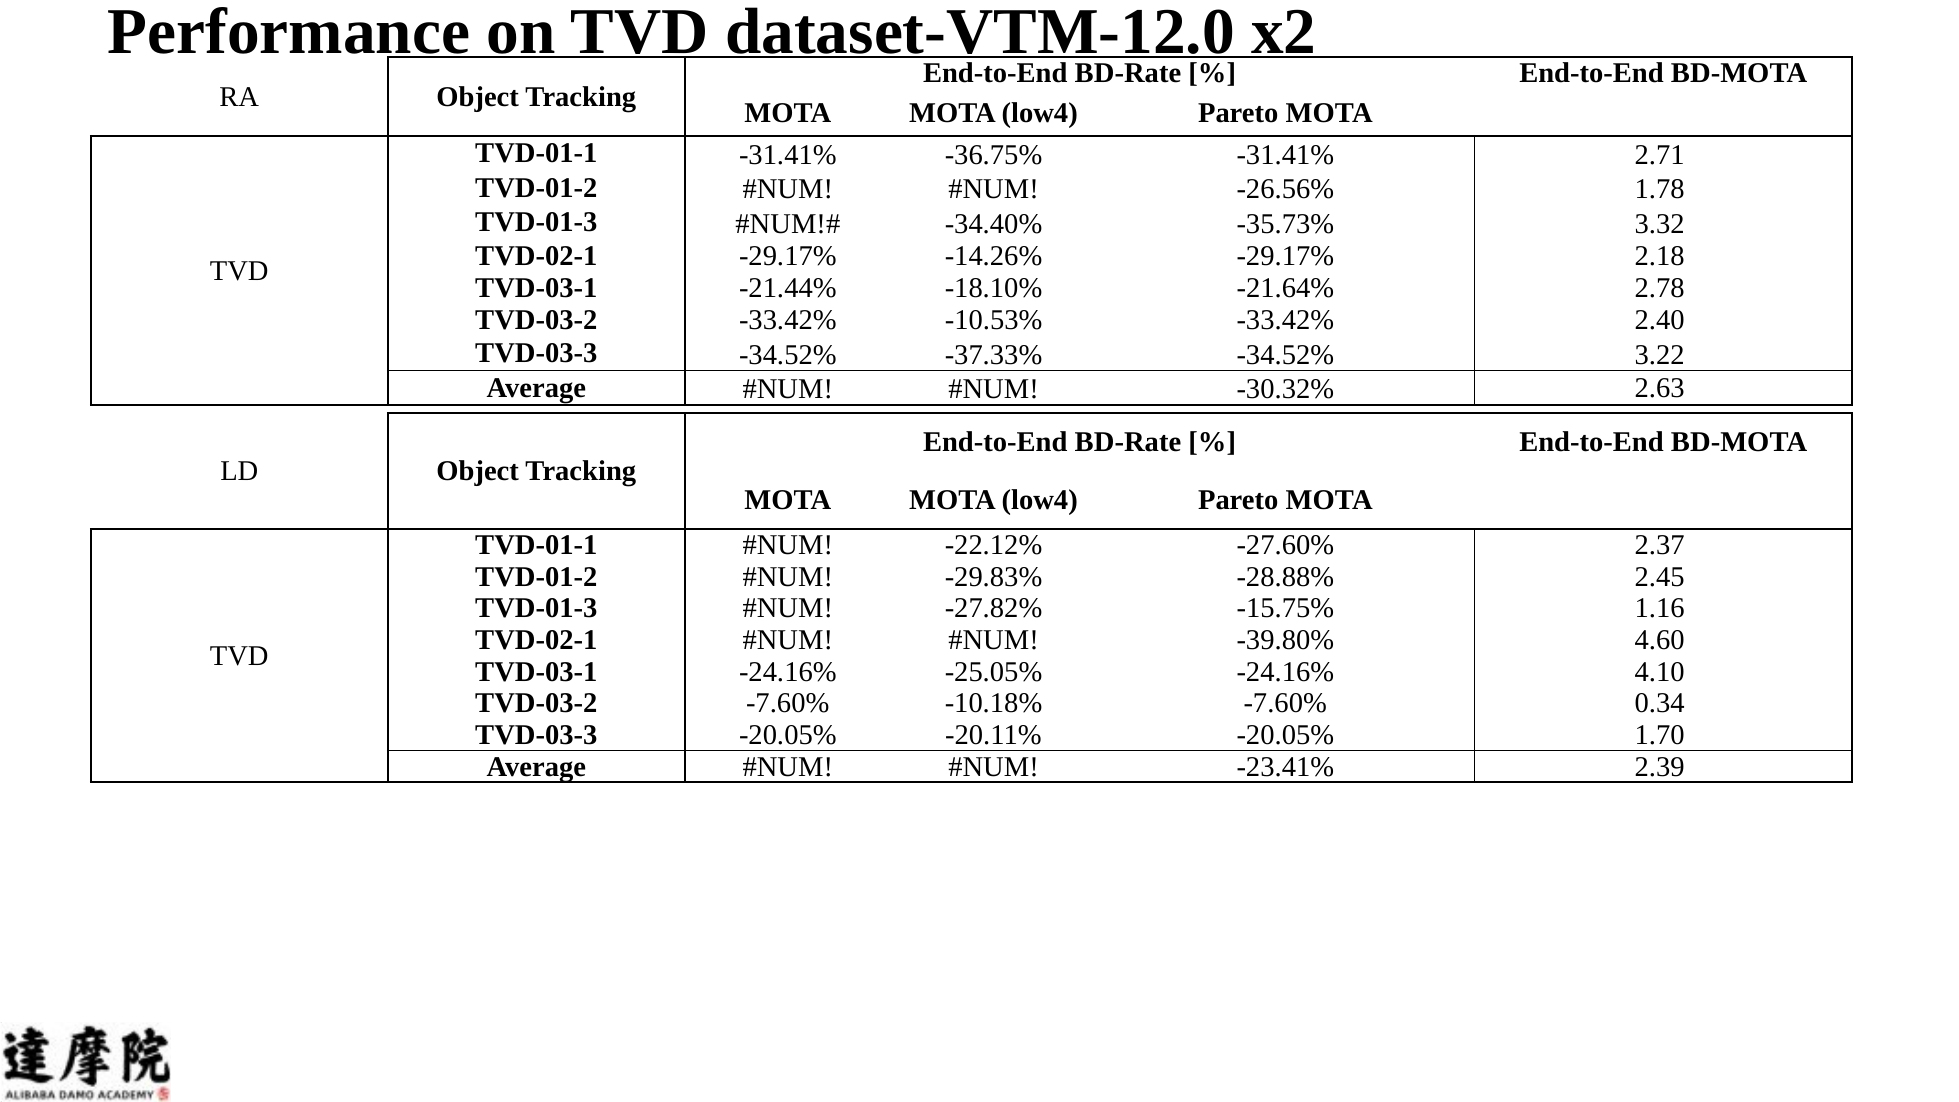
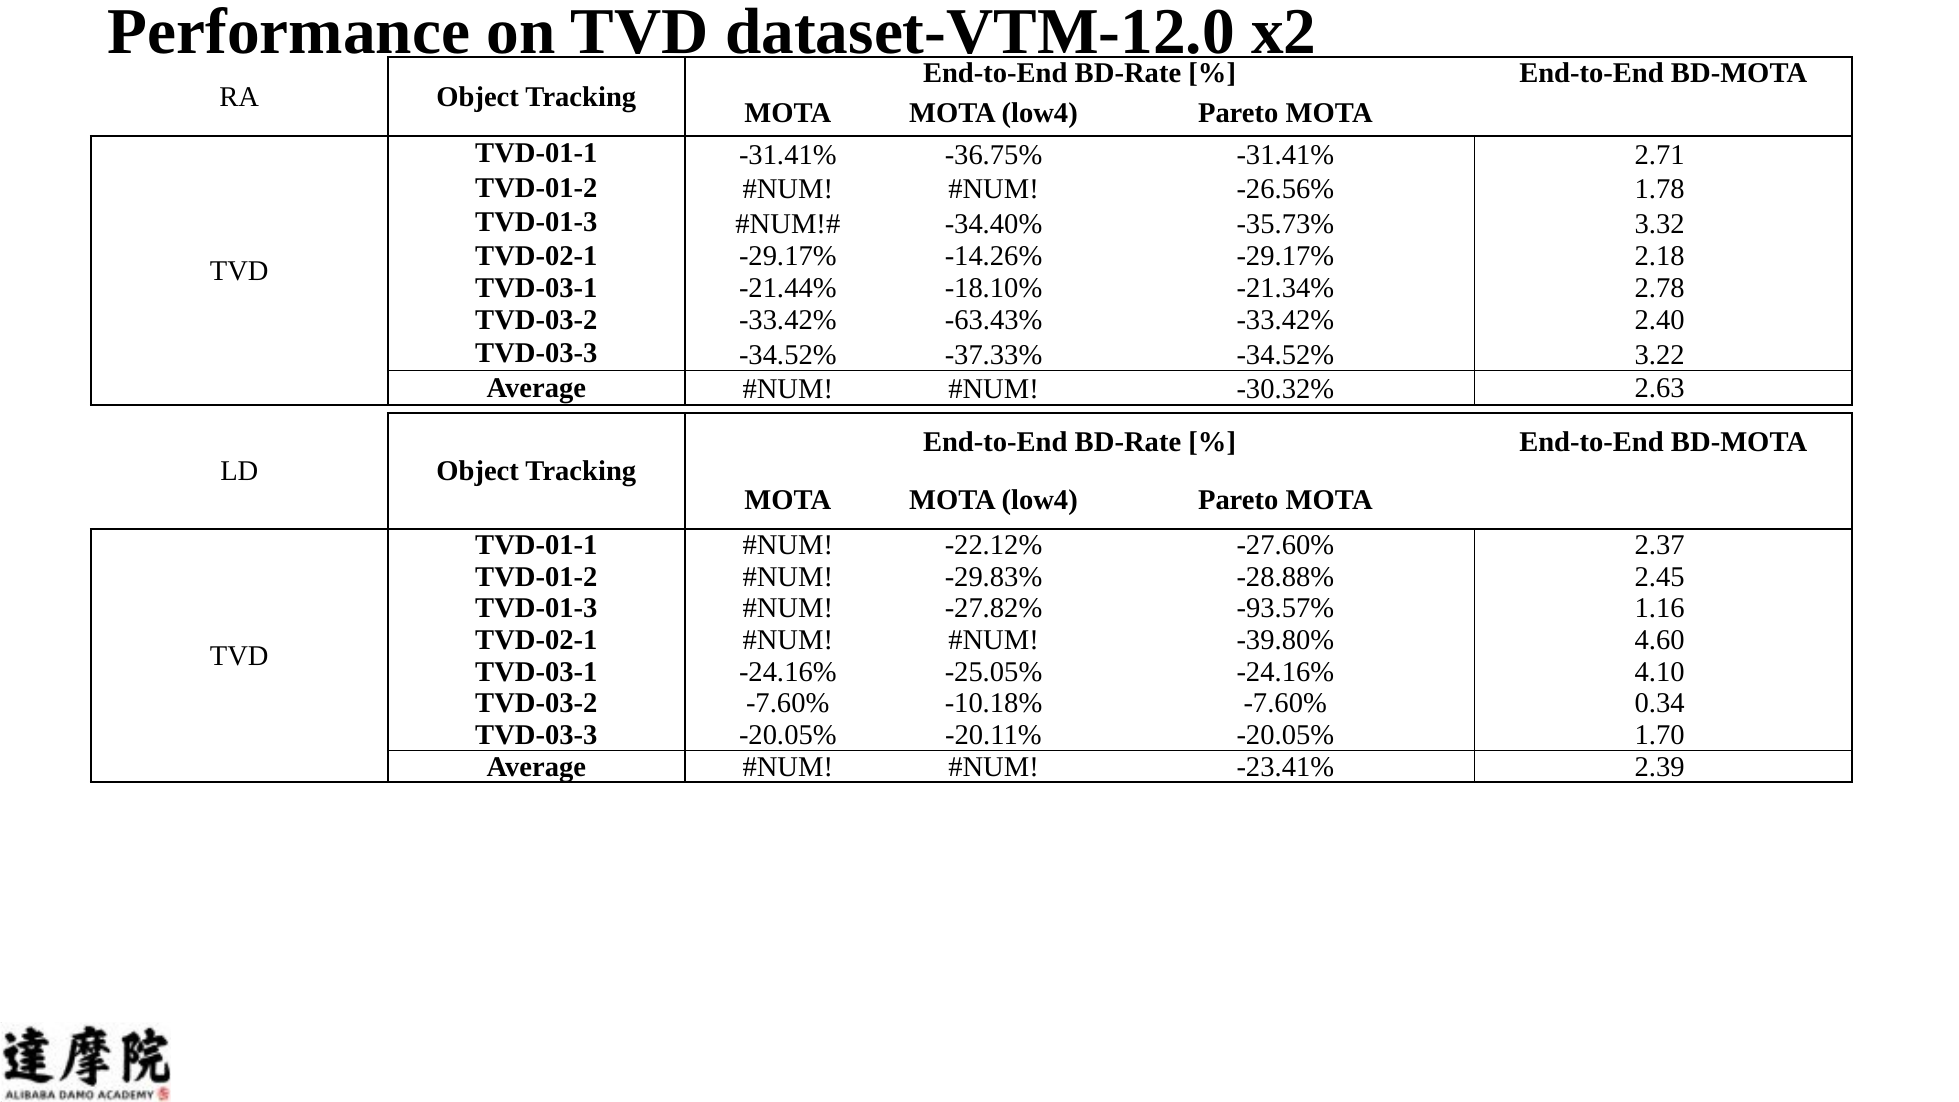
-21.64%: -21.64% -> -21.34%
-10.53%: -10.53% -> -63.43%
-15.75%: -15.75% -> -93.57%
